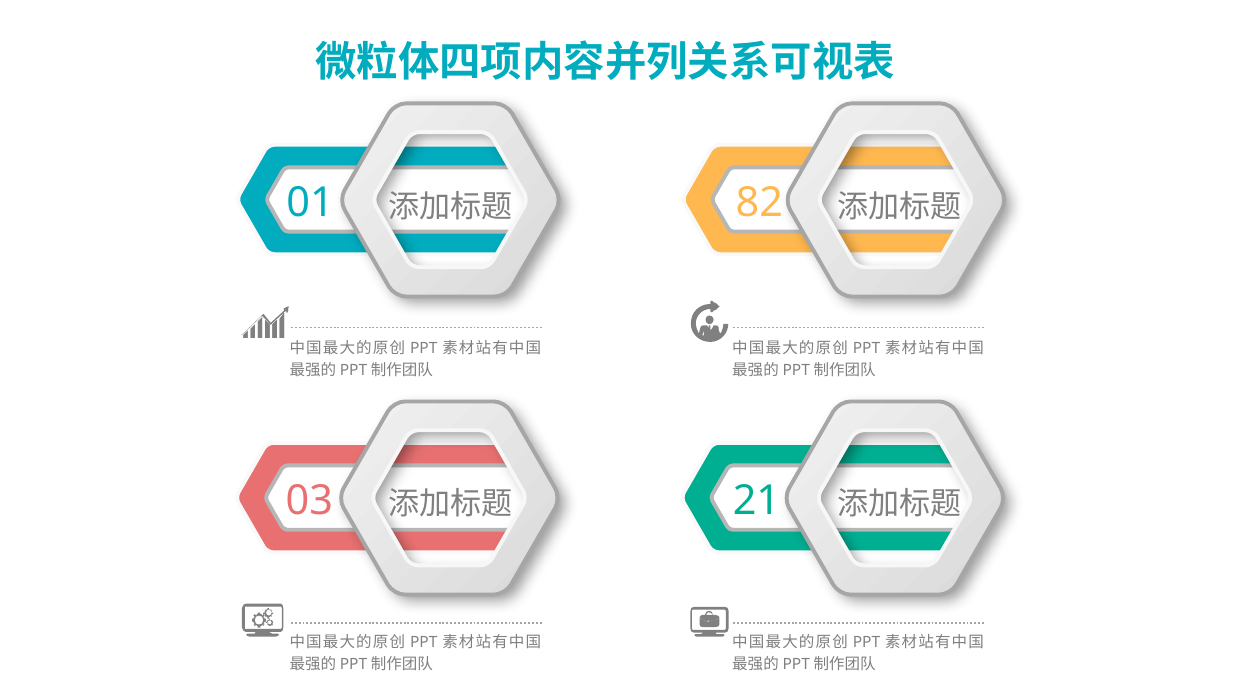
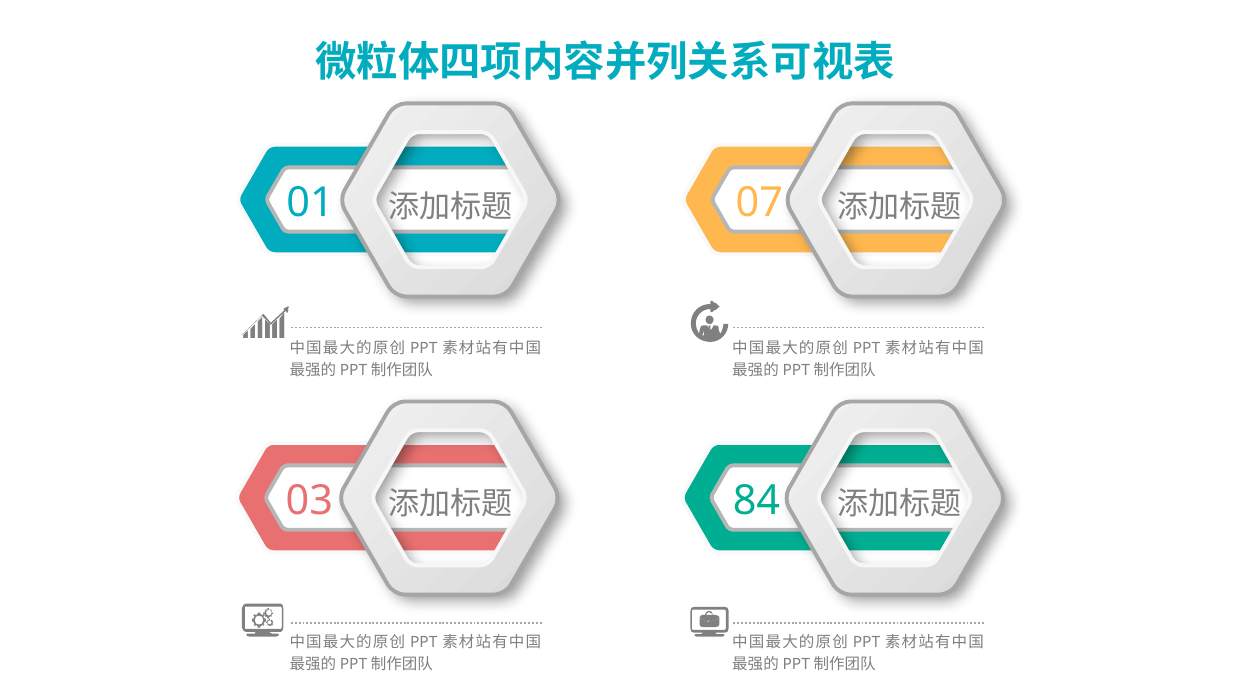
82: 82 -> 07
21: 21 -> 84
